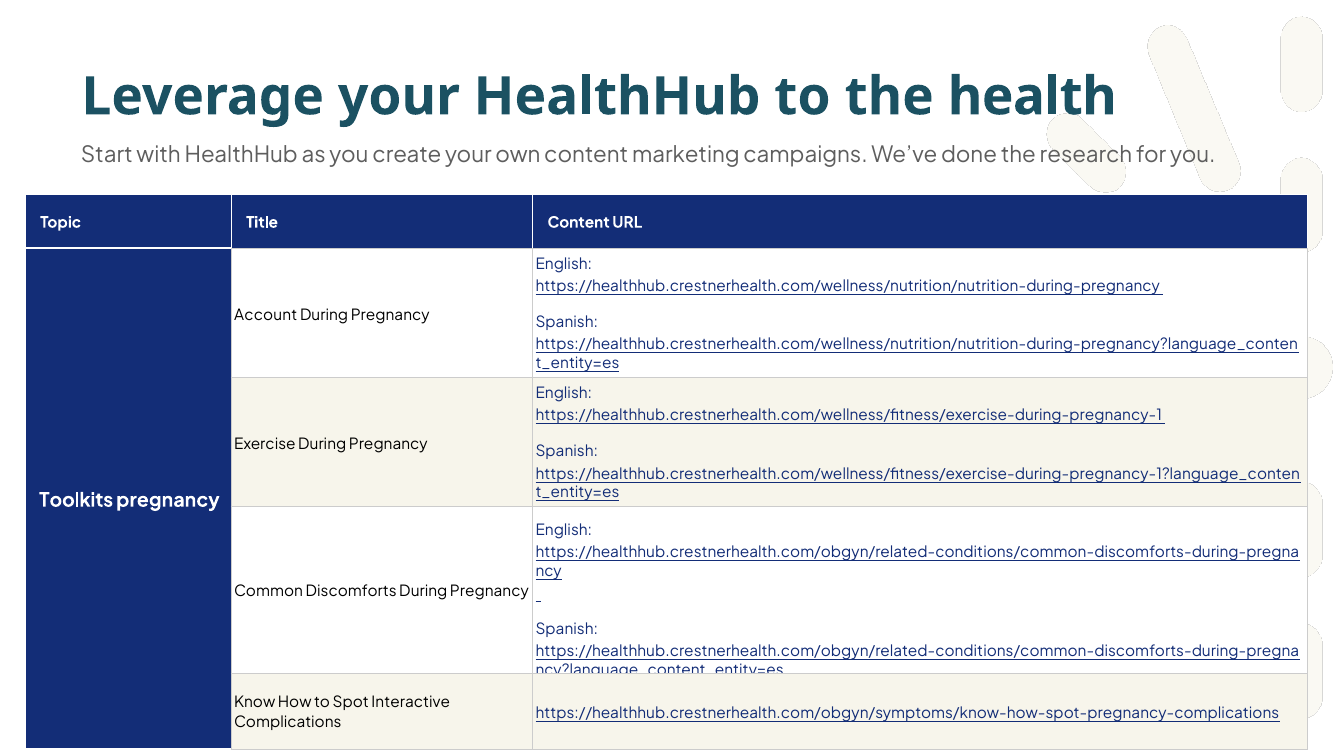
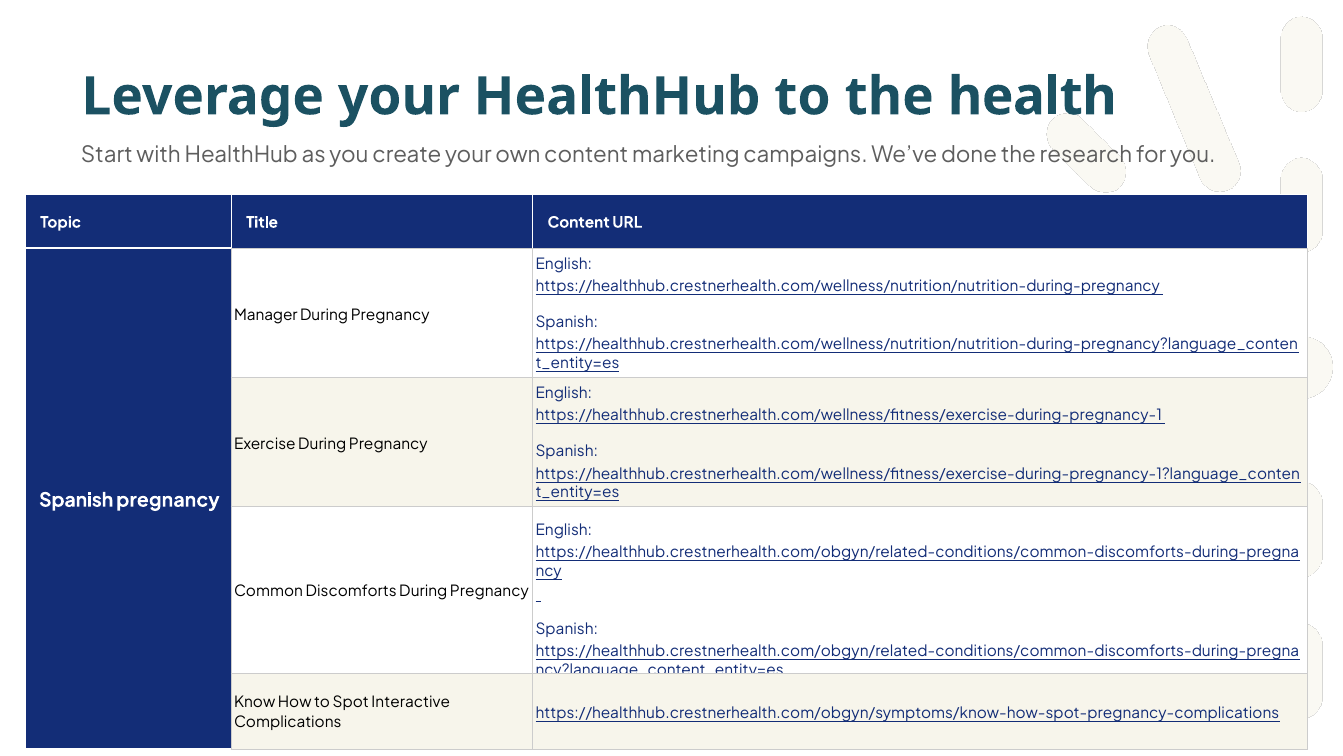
Account: Account -> Manager
Toolkits at (76, 500): Toolkits -> Spanish
